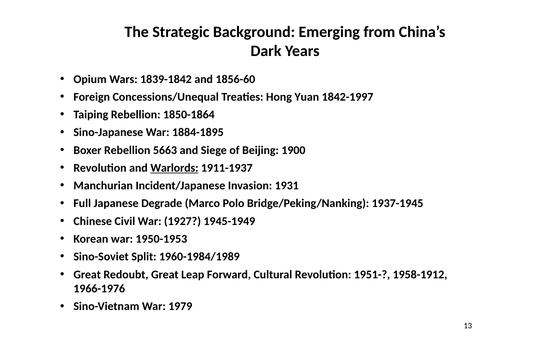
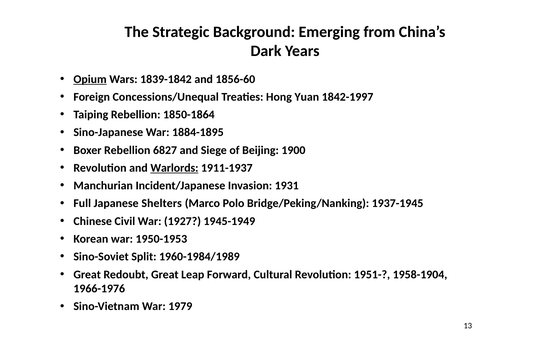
Opium underline: none -> present
5663: 5663 -> 6827
Degrade: Degrade -> Shelters
1958-1912: 1958-1912 -> 1958-1904
